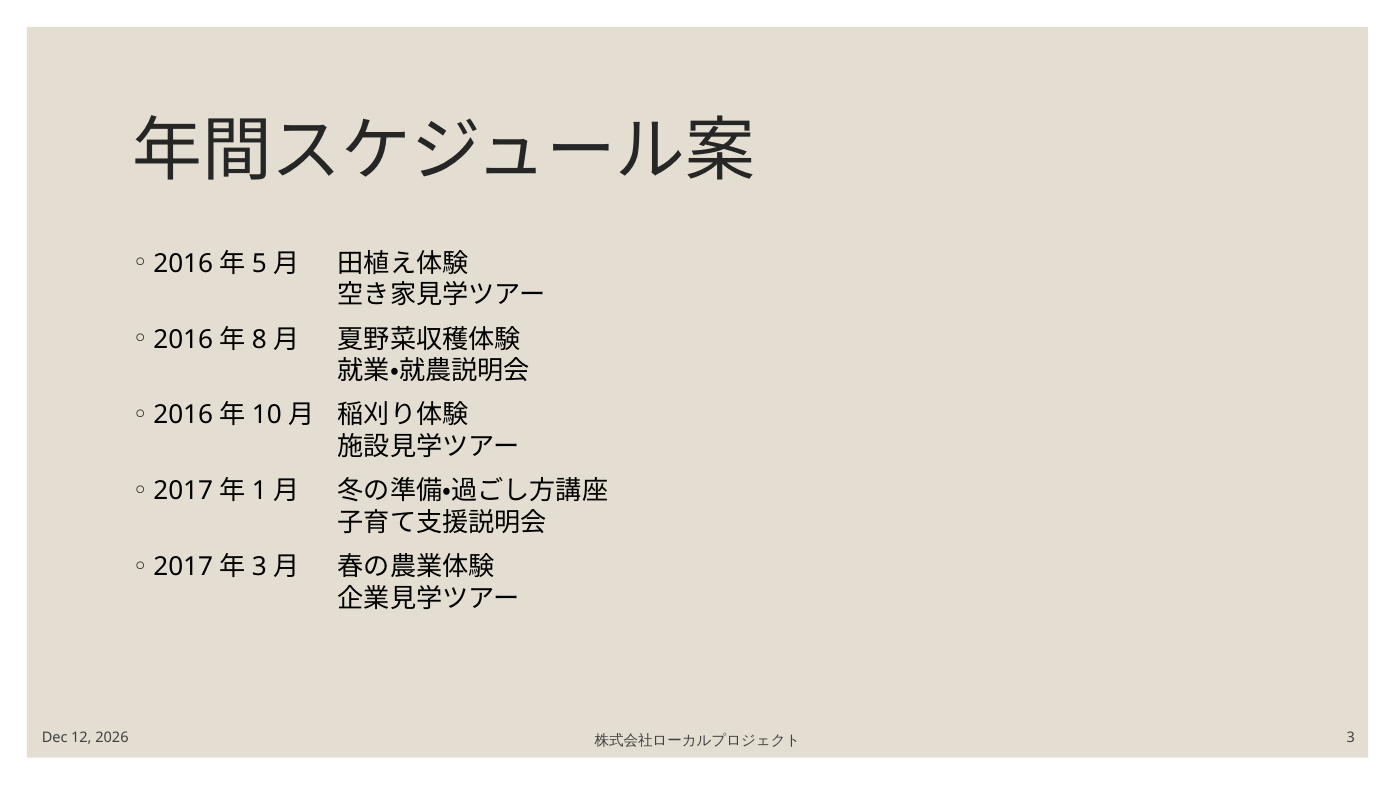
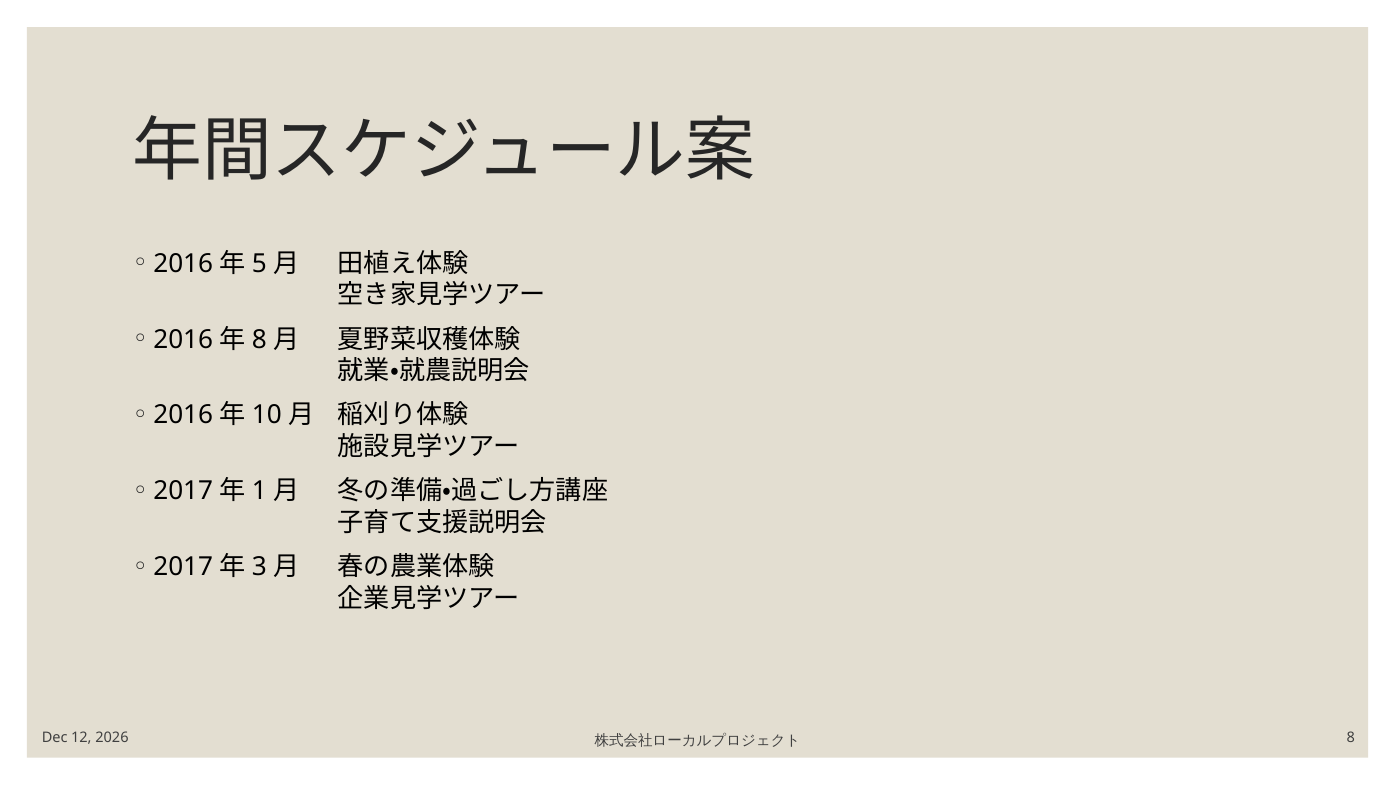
3: 3 -> 8
